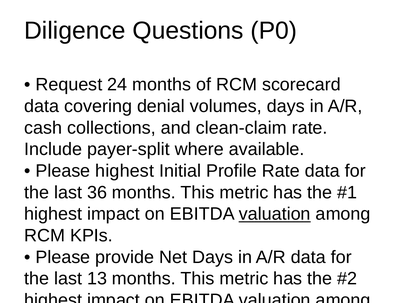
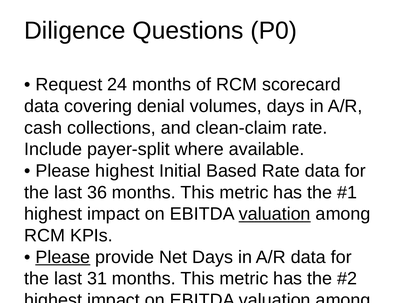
Profile: Profile -> Based
Please at (63, 257) underline: none -> present
13: 13 -> 31
